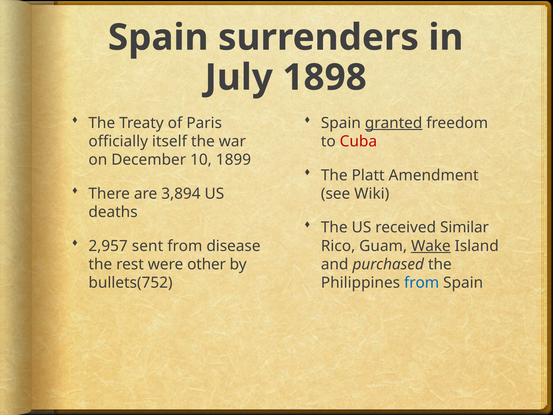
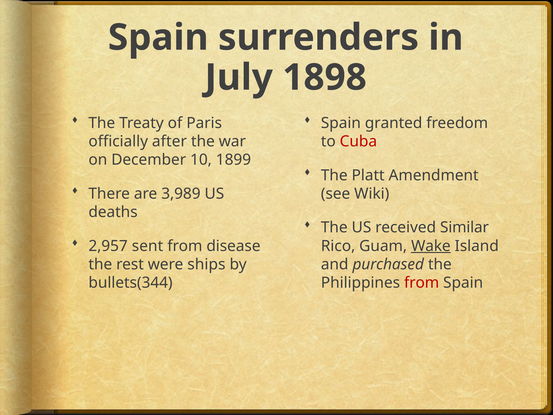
granted underline: present -> none
itself: itself -> after
3,894: 3,894 -> 3,989
other: other -> ships
bullets(752: bullets(752 -> bullets(344
from at (422, 283) colour: blue -> red
